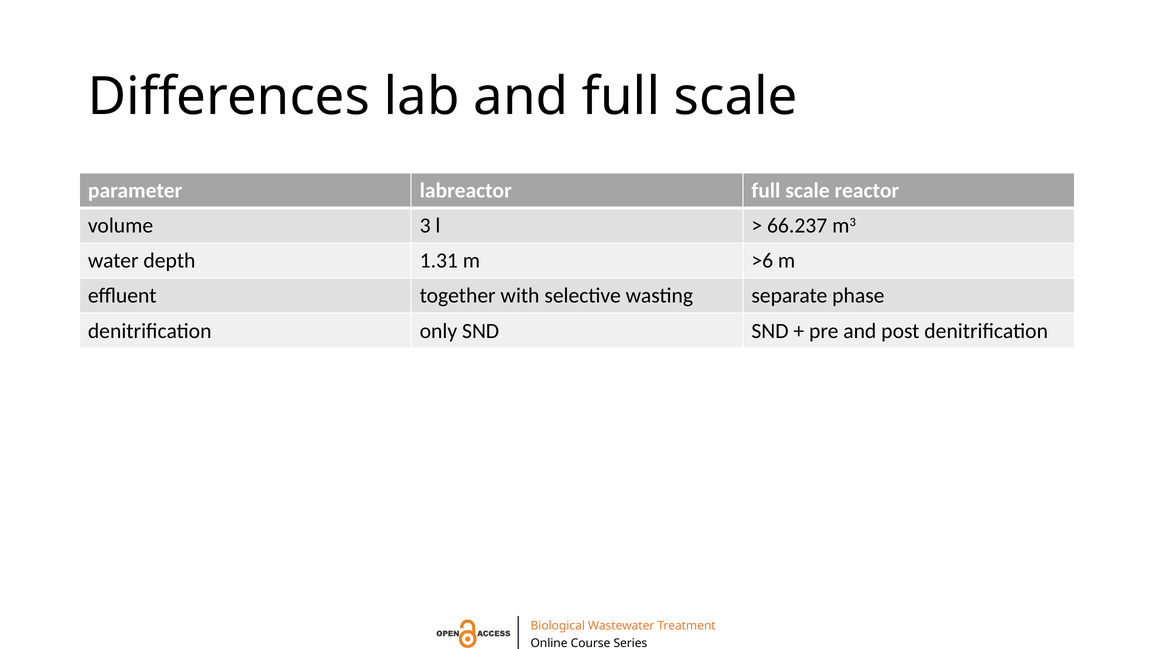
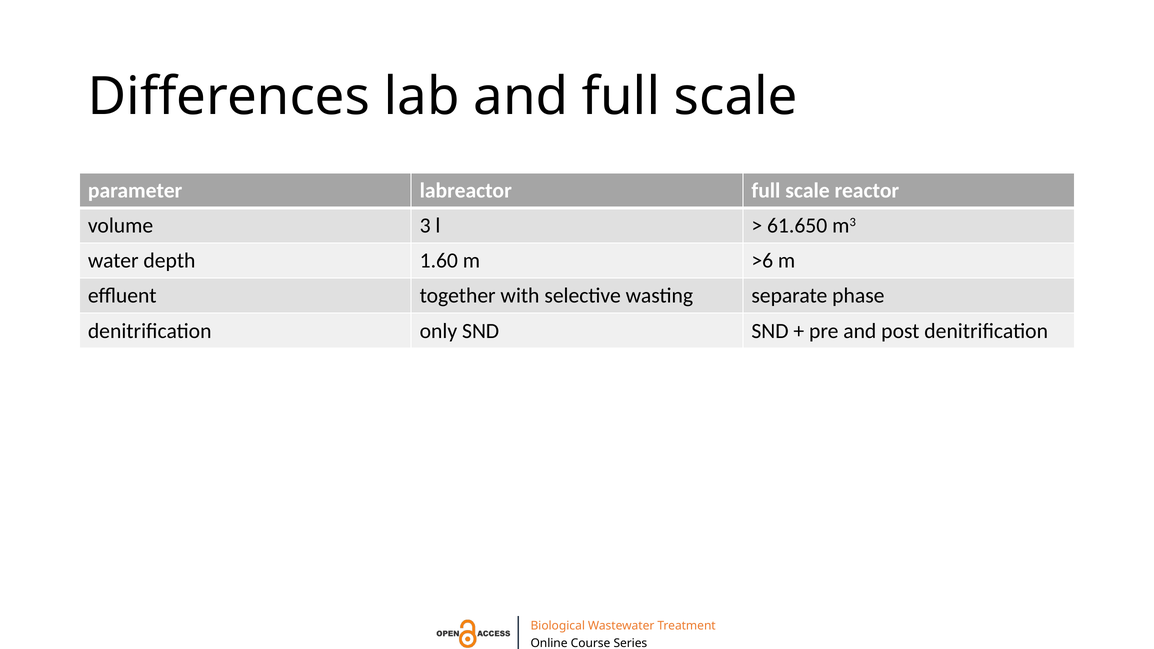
66.237: 66.237 -> 61.650
1.31: 1.31 -> 1.60
